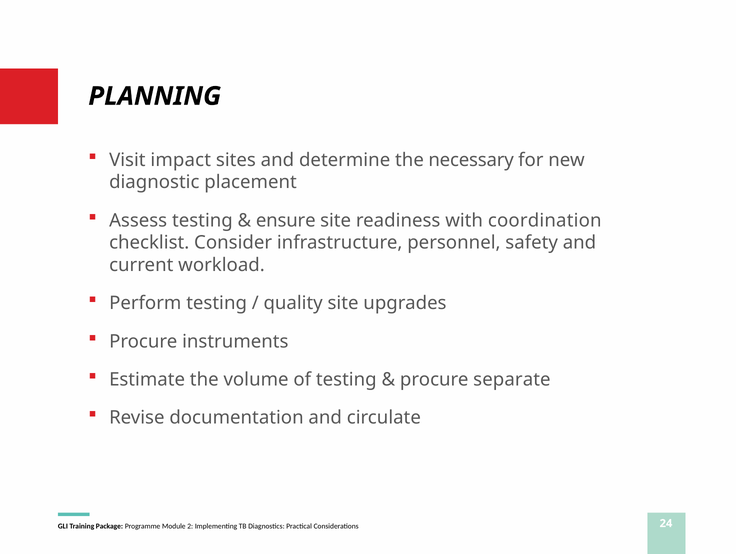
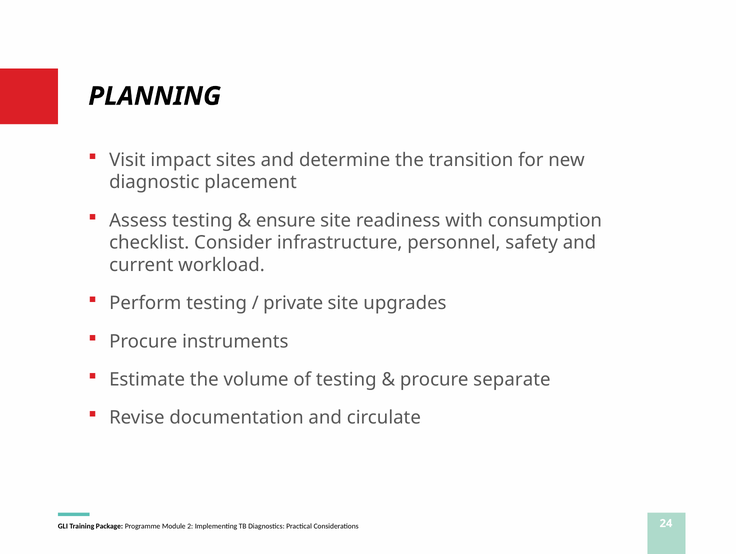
necessary: necessary -> transition
coordination: coordination -> consumption
quality: quality -> private
